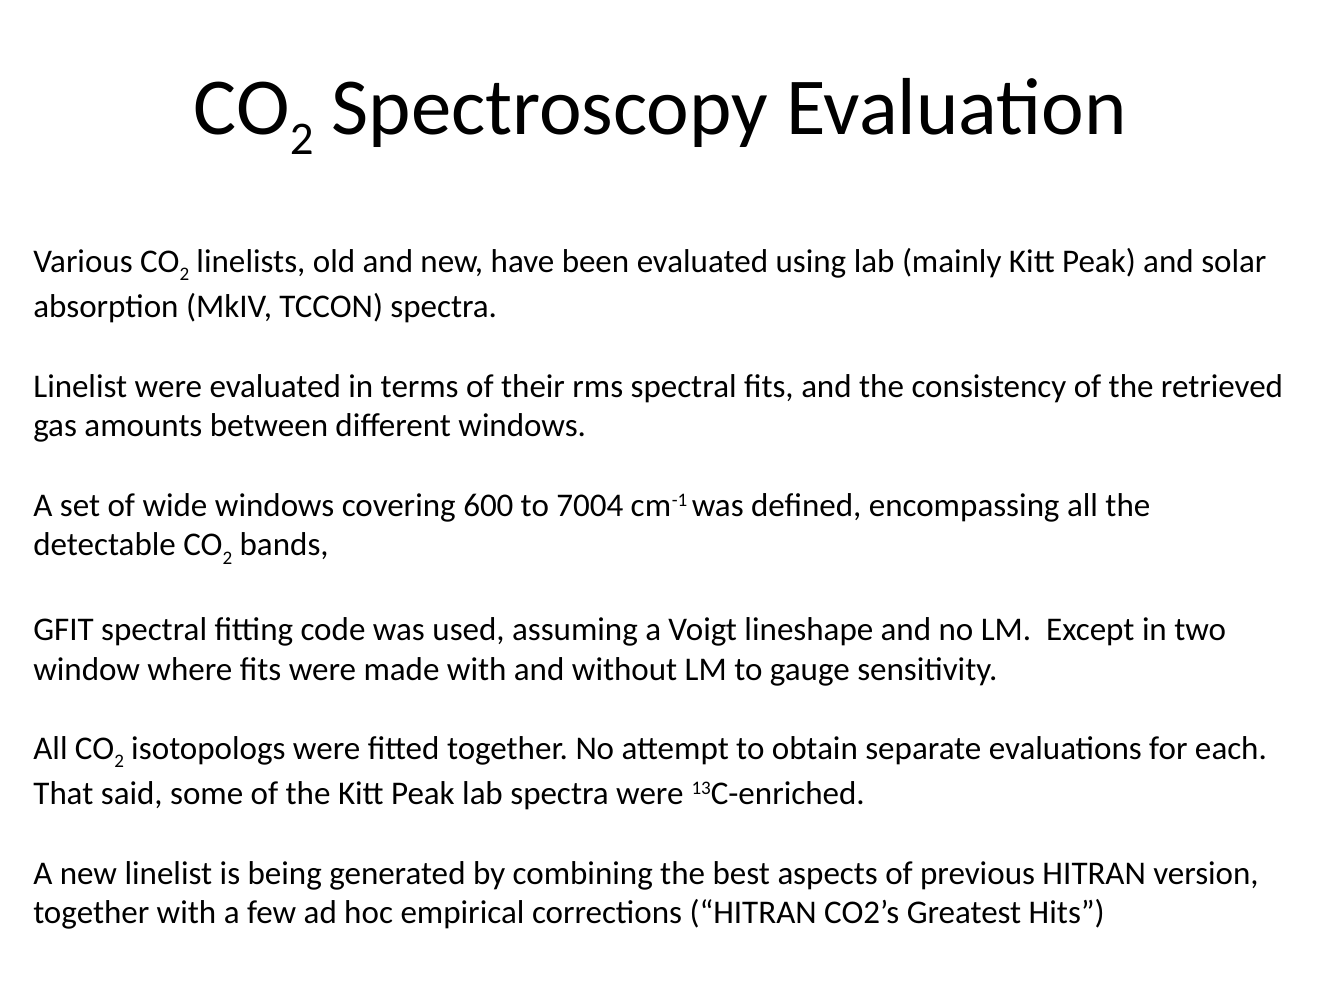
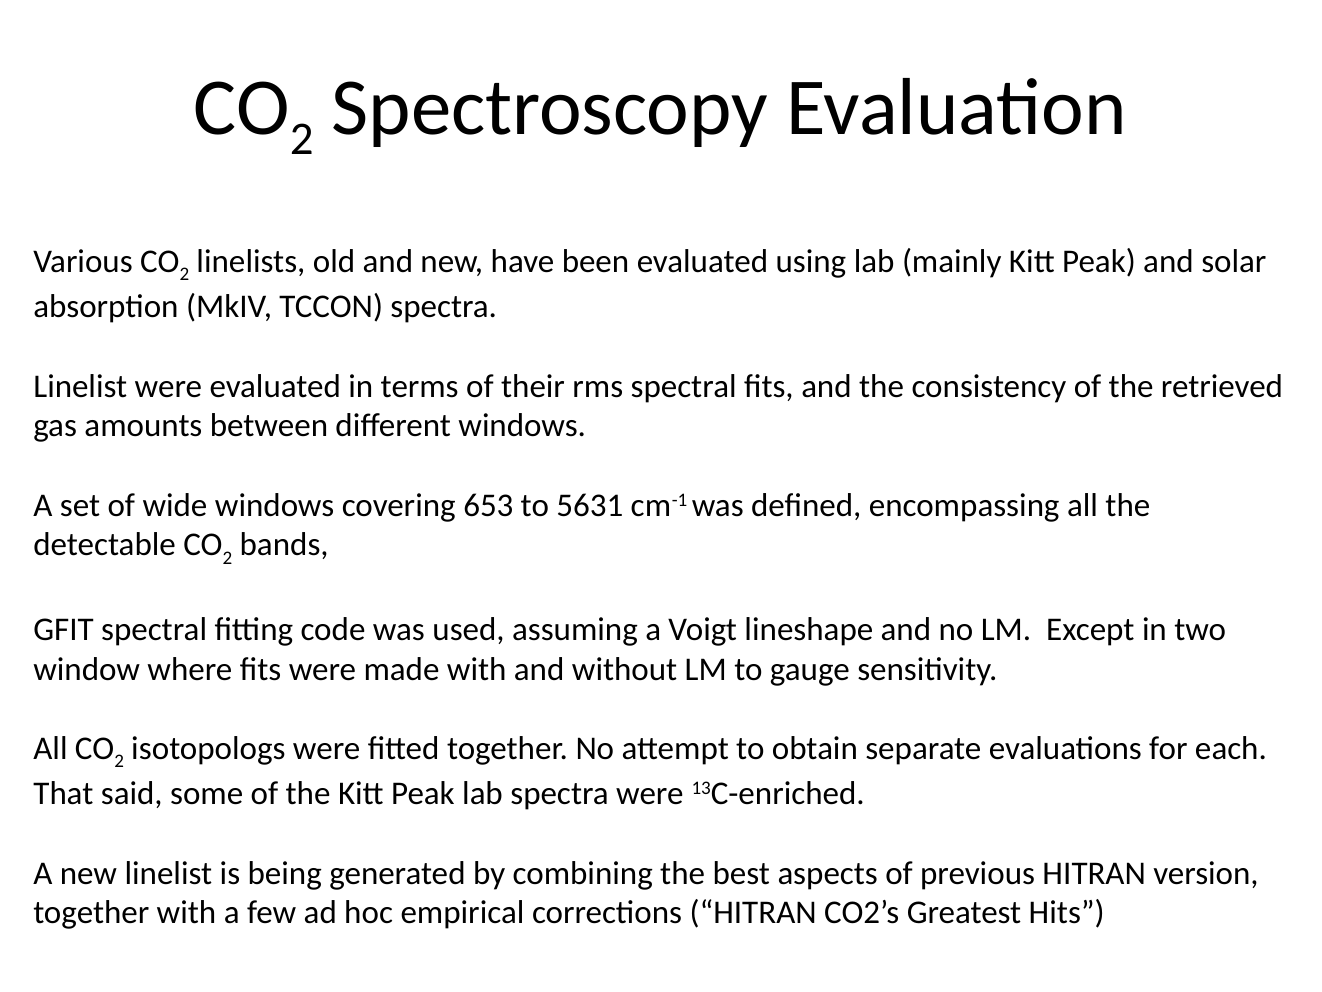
600: 600 -> 653
7004: 7004 -> 5631
